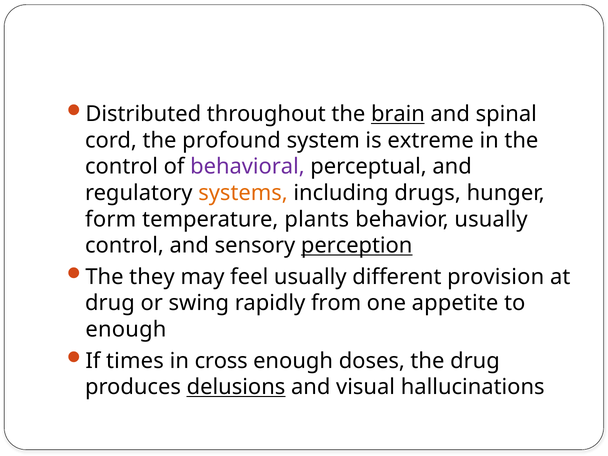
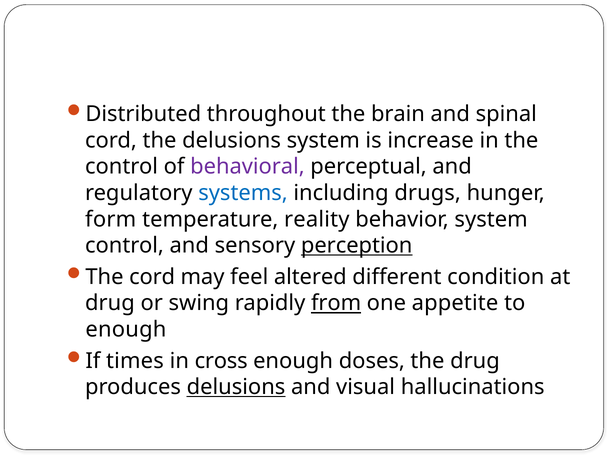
brain underline: present -> none
the profound: profound -> delusions
extreme: extreme -> increase
systems colour: orange -> blue
plants: plants -> reality
behavior usually: usually -> system
The they: they -> cord
feel usually: usually -> altered
provision: provision -> condition
from underline: none -> present
